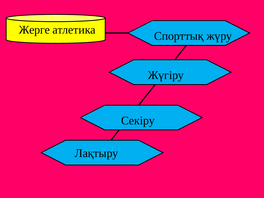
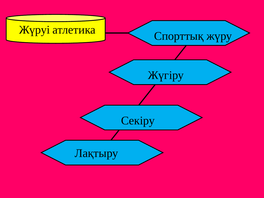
Жерге: Жерге -> Жүруі
